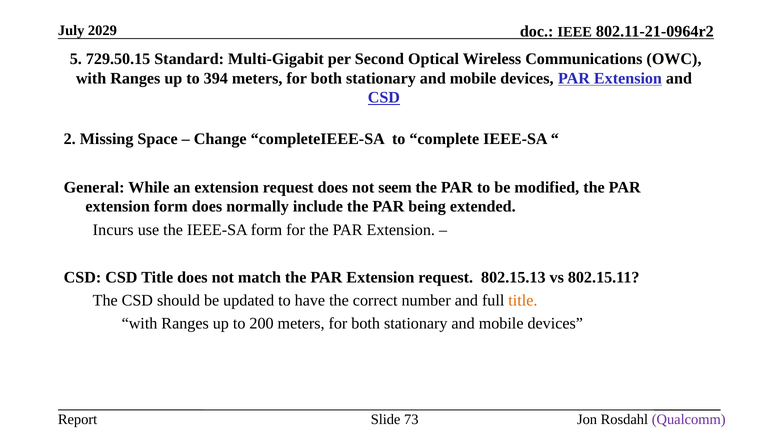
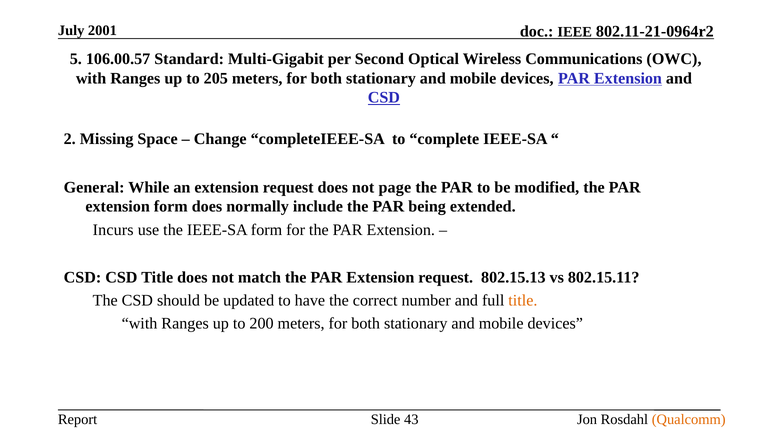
2029: 2029 -> 2001
729.50.15: 729.50.15 -> 106.00.57
394: 394 -> 205
seem: seem -> page
73: 73 -> 43
Qualcomm colour: purple -> orange
